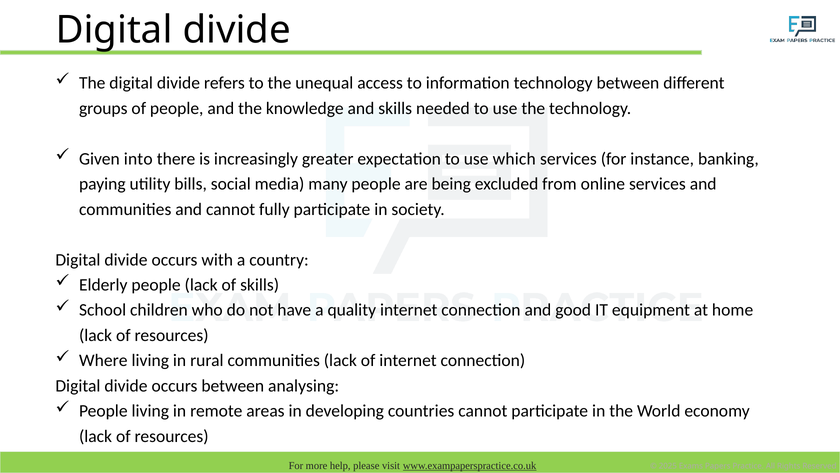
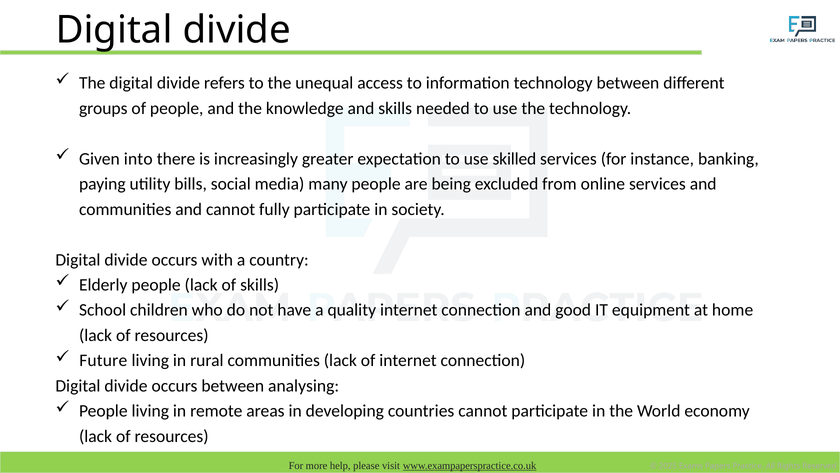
which: which -> skilled
Where: Where -> Future
